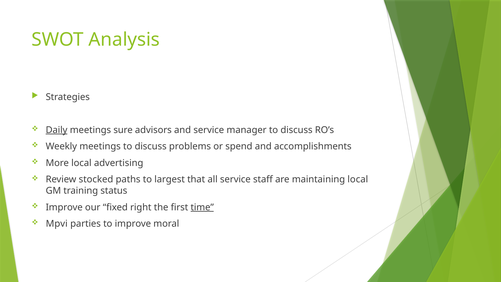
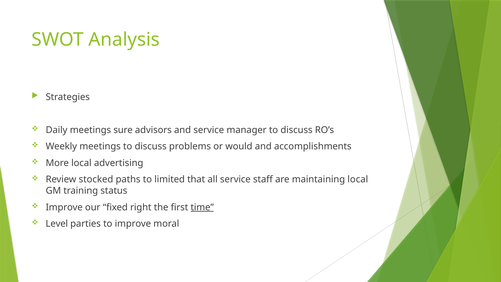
Daily underline: present -> none
spend: spend -> would
largest: largest -> limited
Mpvi: Mpvi -> Level
